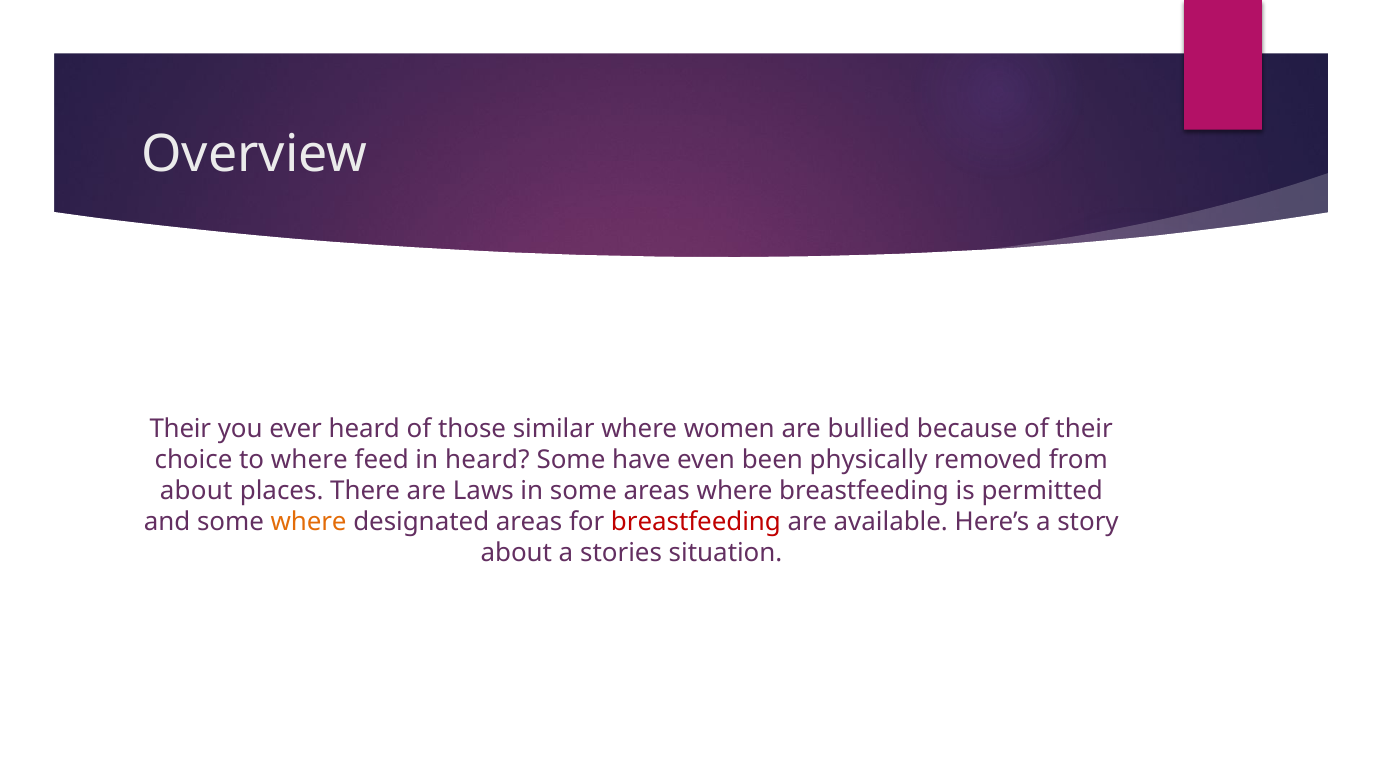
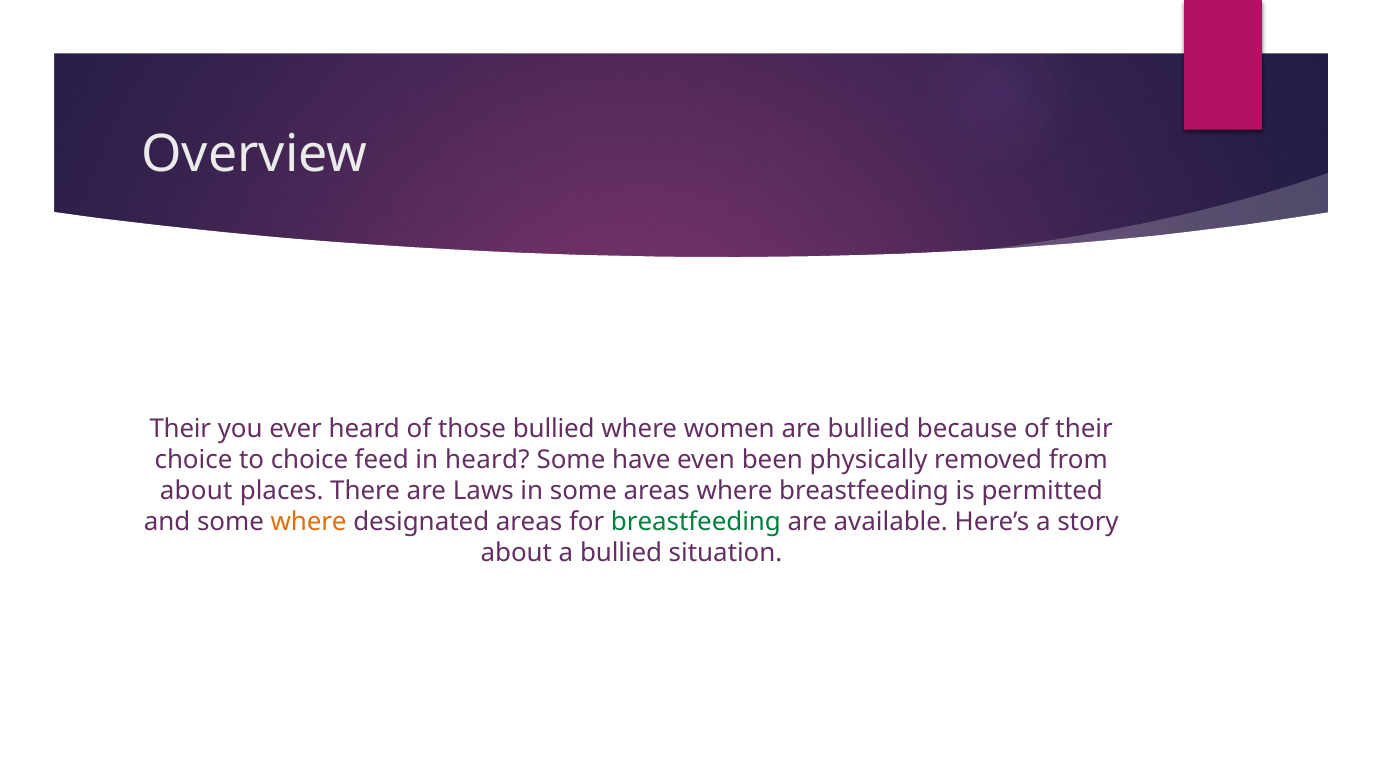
those similar: similar -> bullied
to where: where -> choice
breastfeeding at (696, 522) colour: red -> green
a stories: stories -> bullied
